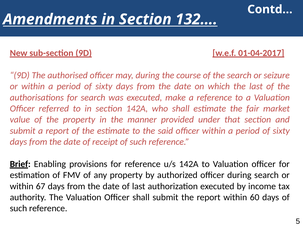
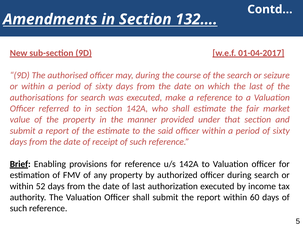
67: 67 -> 52
